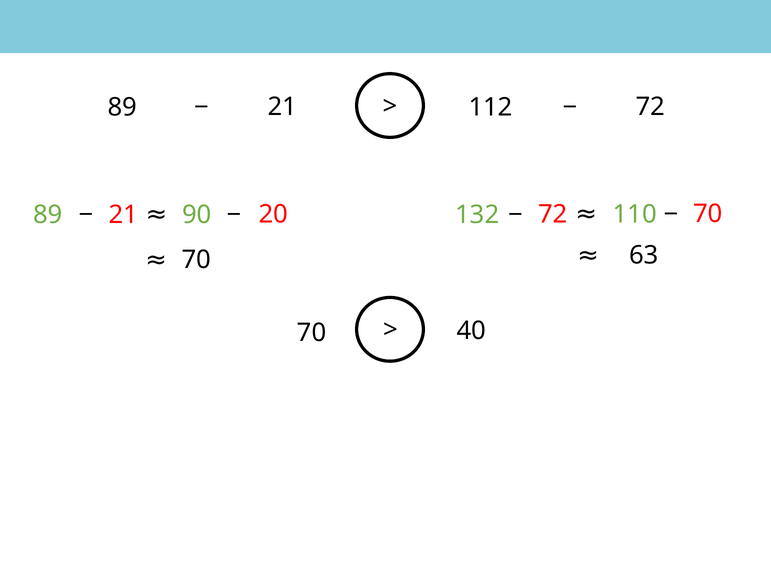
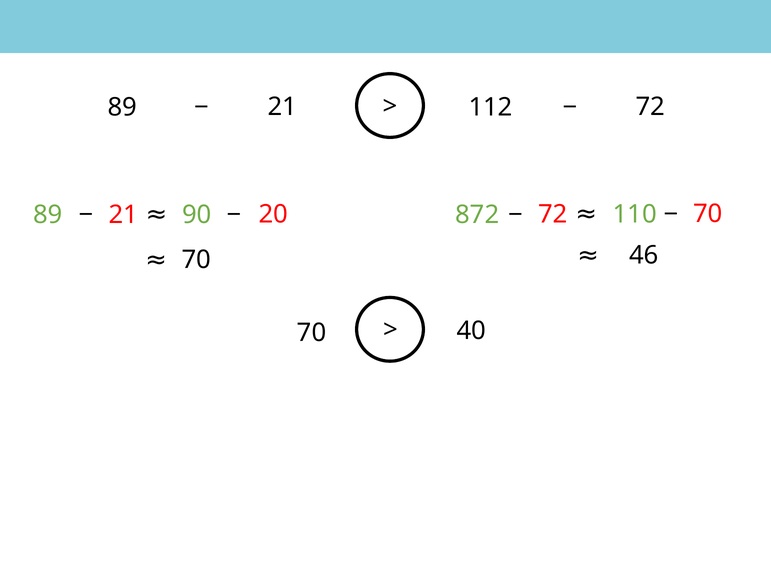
132: 132 -> 872
63: 63 -> 46
